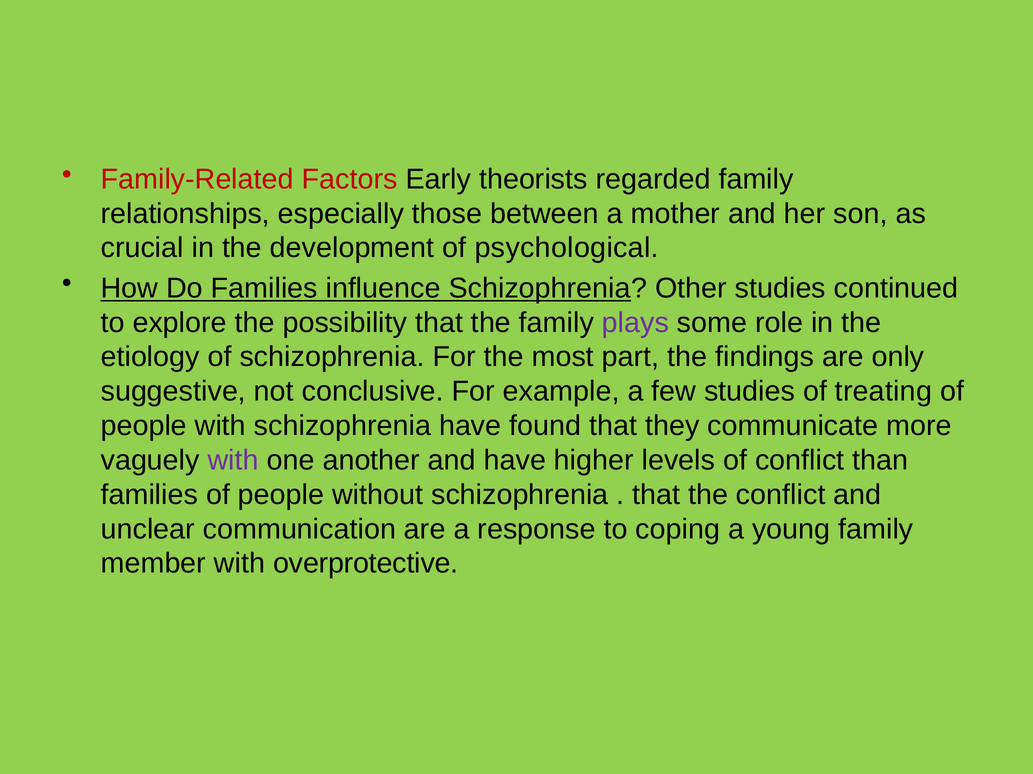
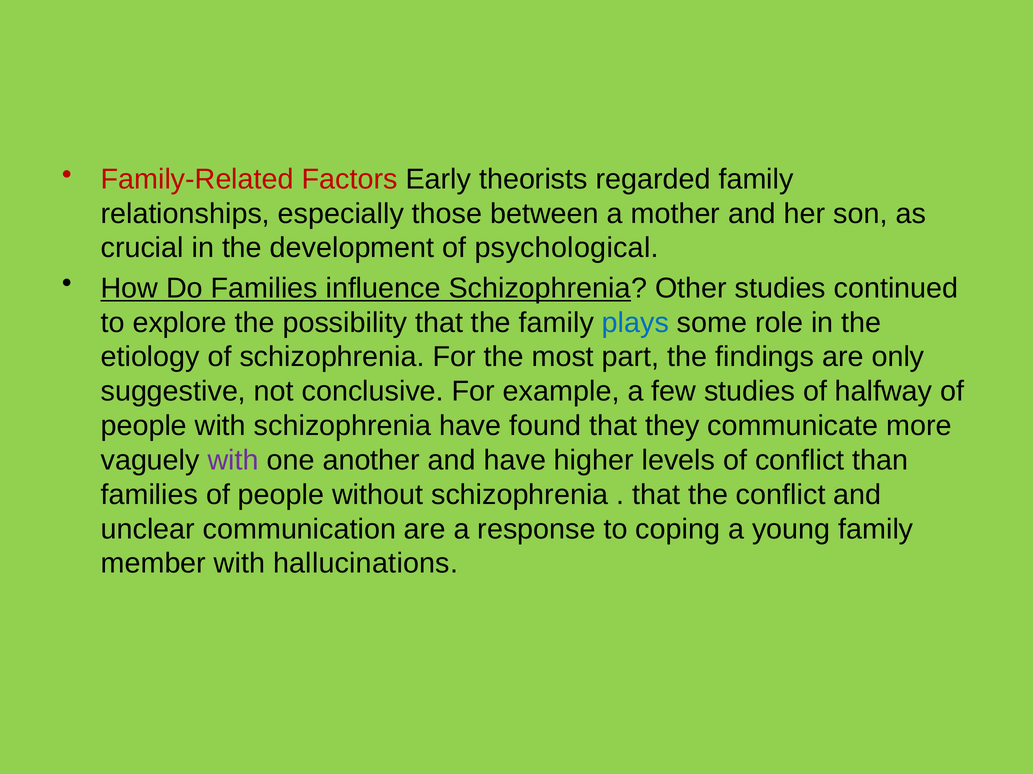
plays colour: purple -> blue
treating: treating -> halfway
overprotective: overprotective -> hallucinations
